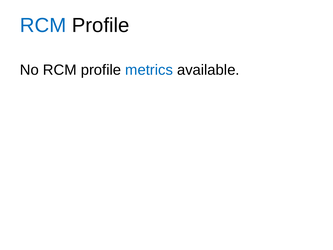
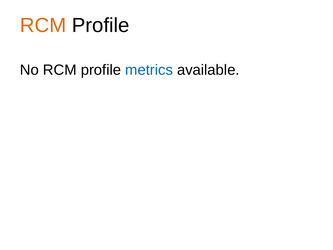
RCM at (43, 25) colour: blue -> orange
